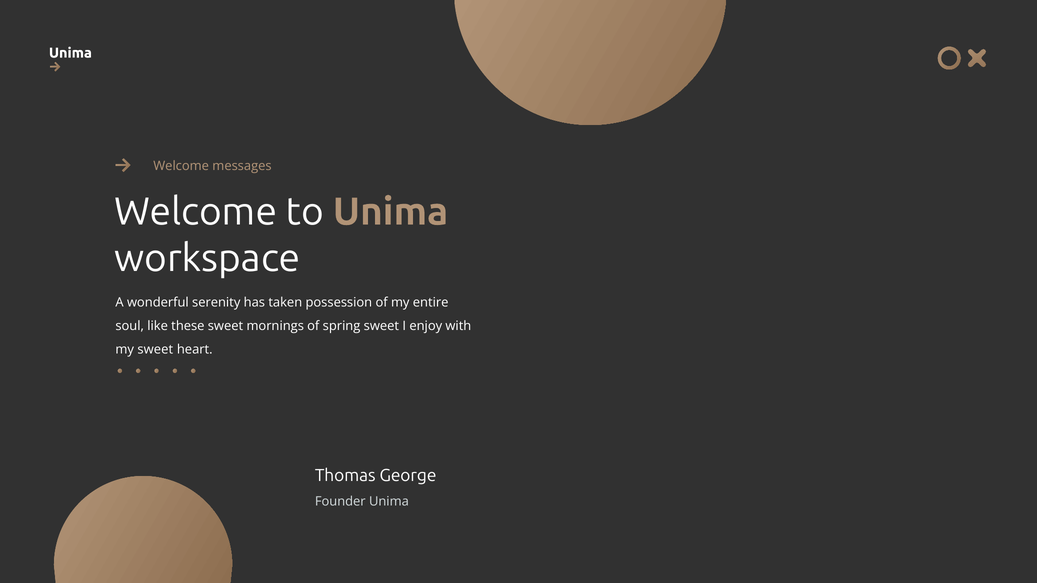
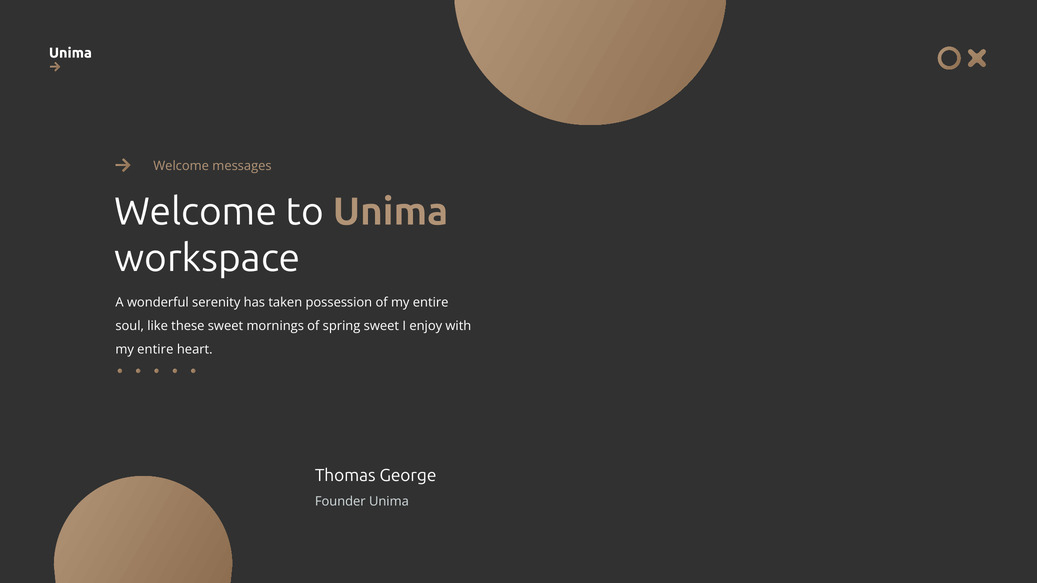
sweet at (155, 349): sweet -> entire
